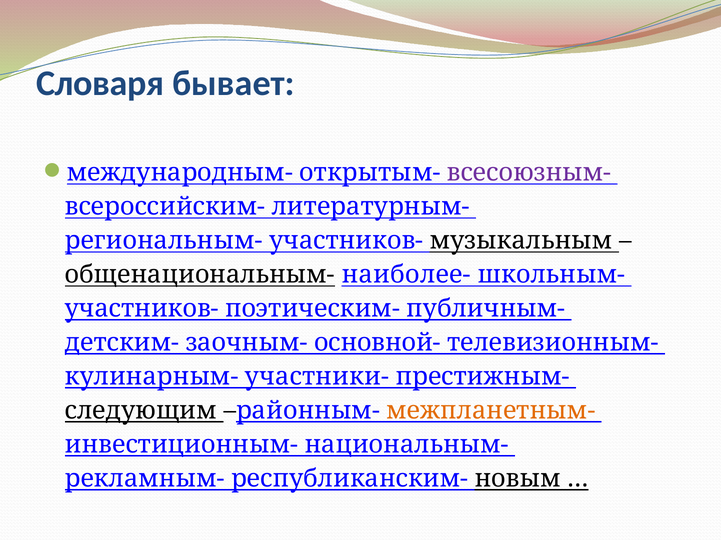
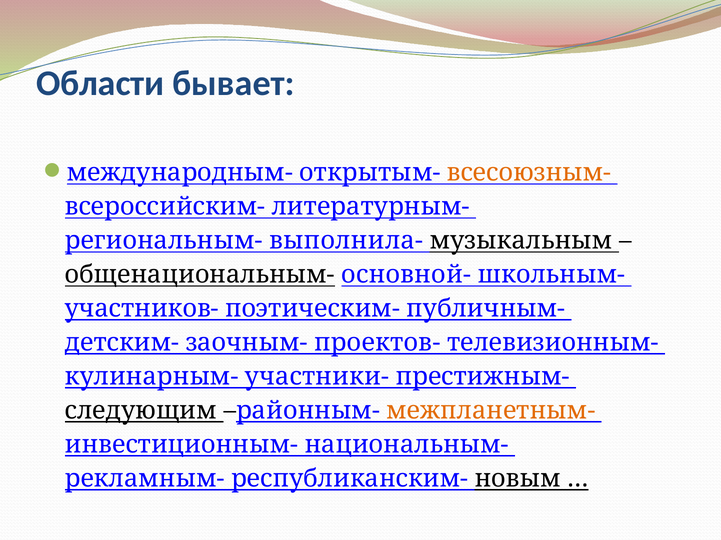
Словаря: Словаря -> Области
всесоюзным- colour: purple -> orange
региональным- участников-: участников- -> выполнила-
наиболее-: наиболее- -> основной-
основной-: основной- -> проектов-
